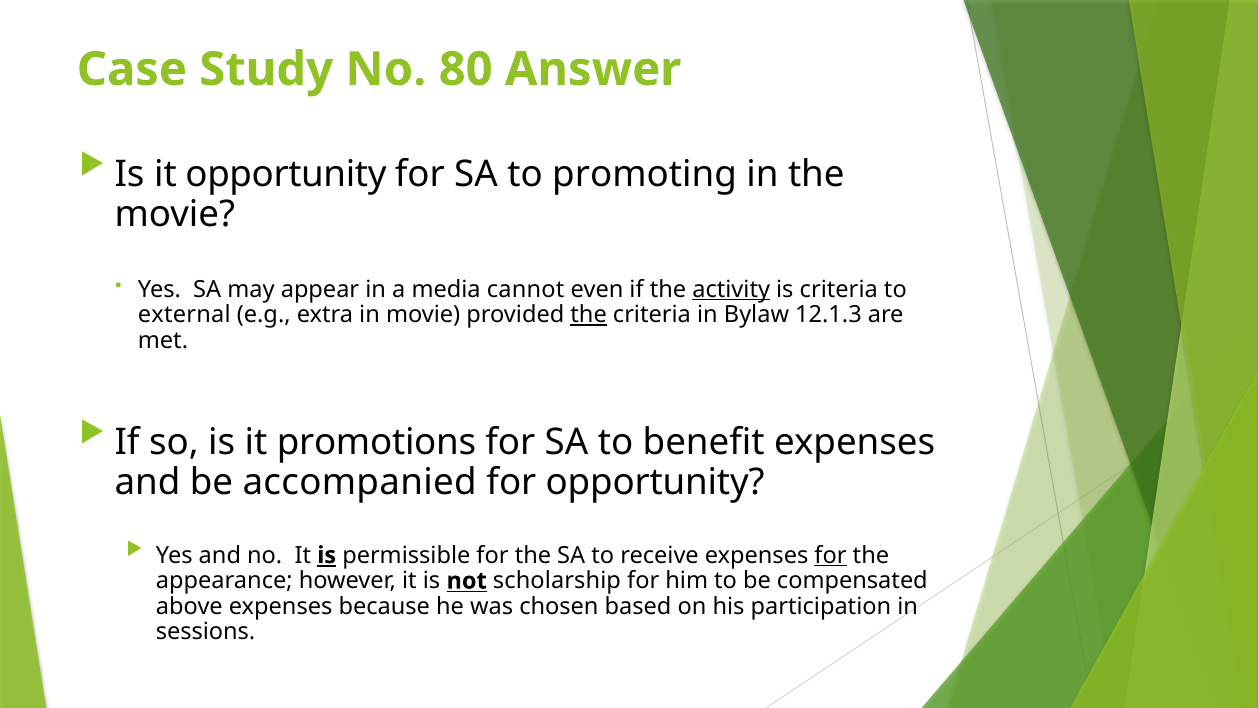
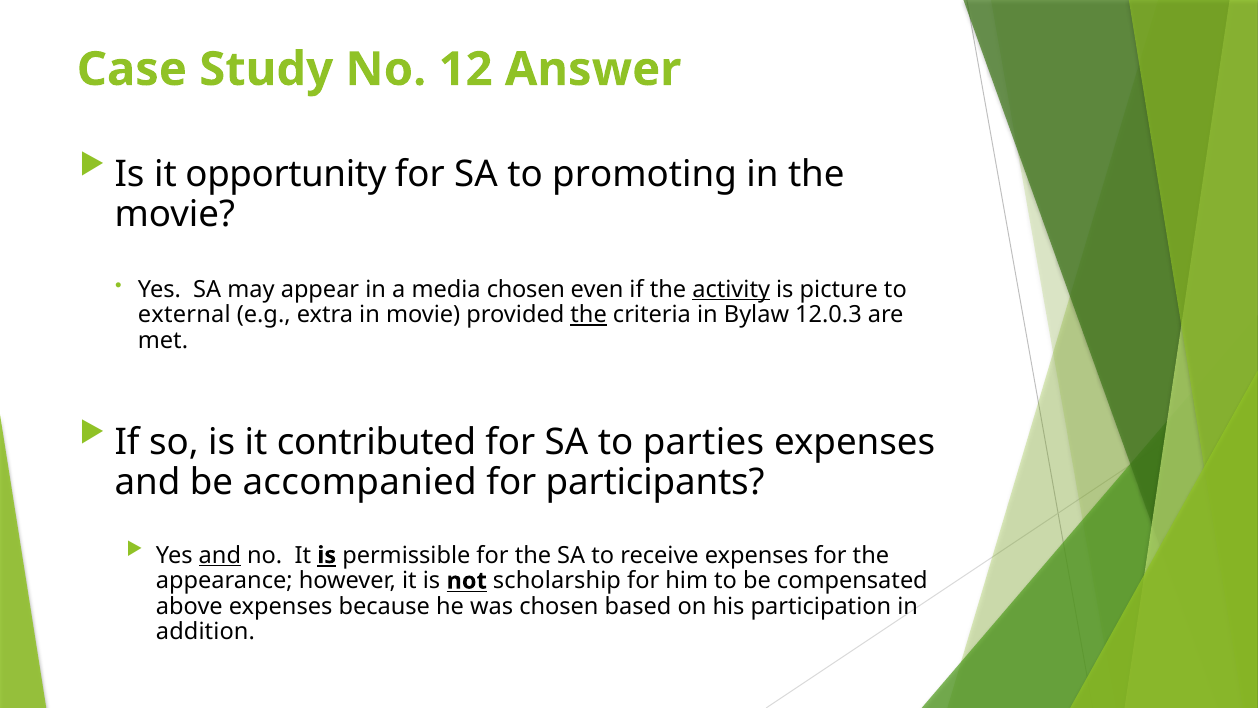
80: 80 -> 12
media cannot: cannot -> chosen
is criteria: criteria -> picture
12.1.3: 12.1.3 -> 12.0.3
promotions: promotions -> contributed
benefit: benefit -> parties
for opportunity: opportunity -> participants
and at (220, 555) underline: none -> present
for at (830, 555) underline: present -> none
sessions: sessions -> addition
